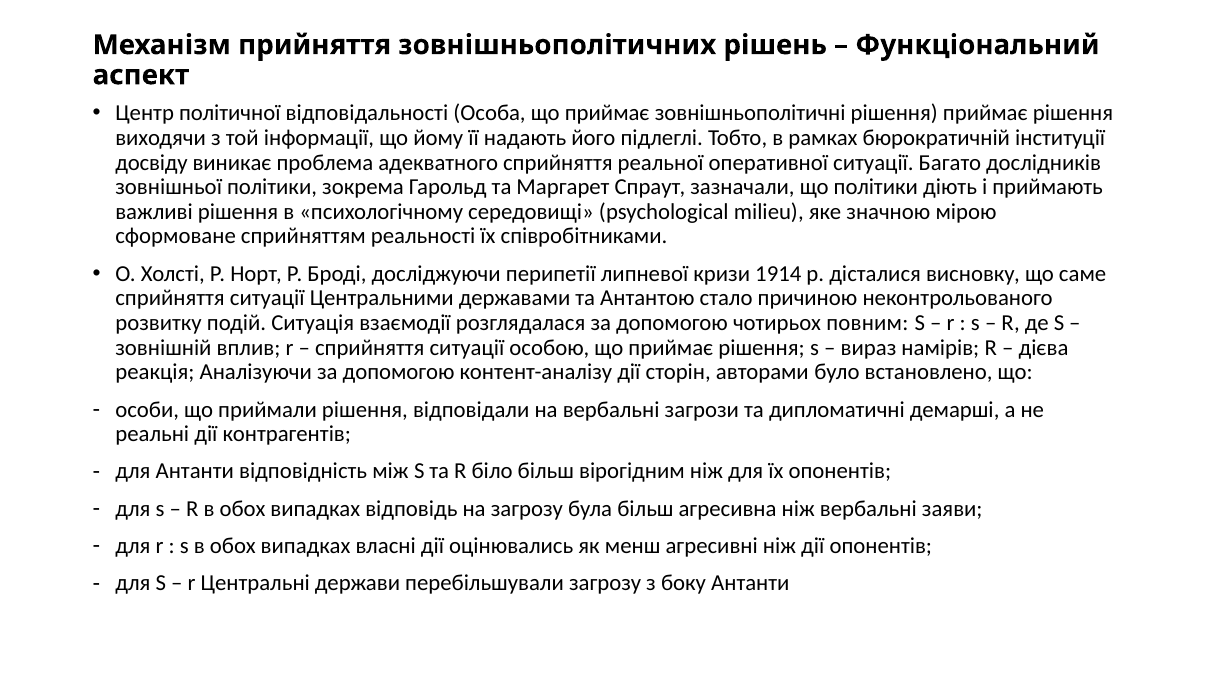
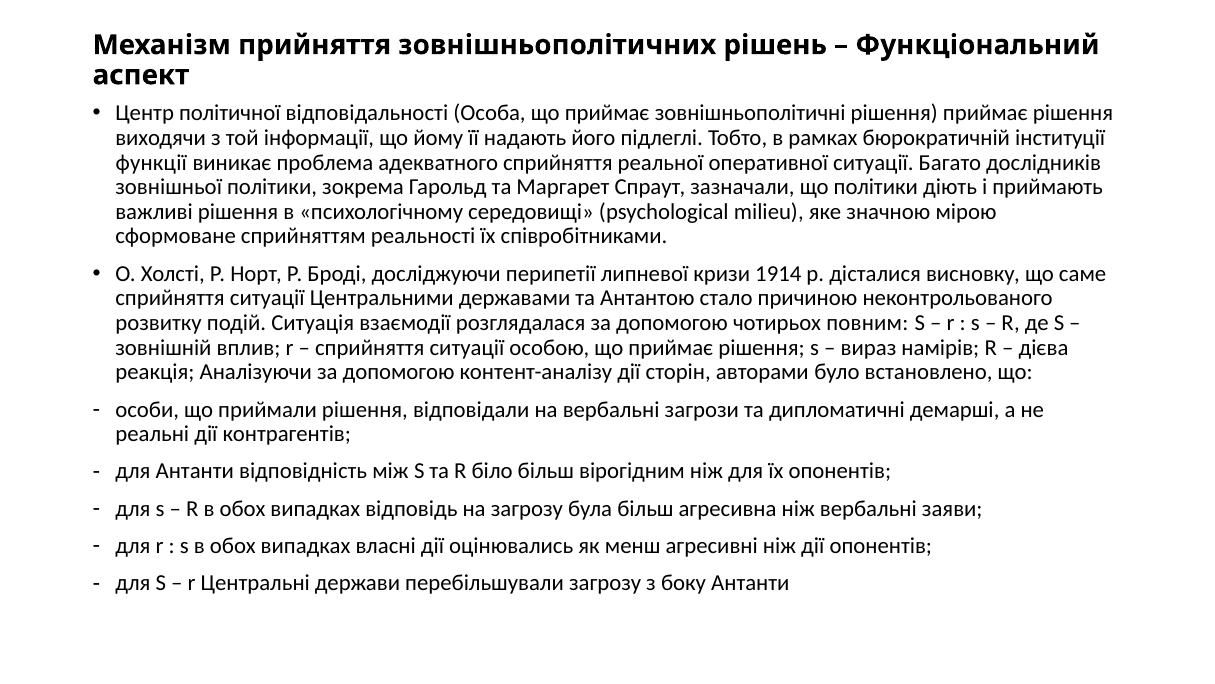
досвіду: досвіду -> функції
